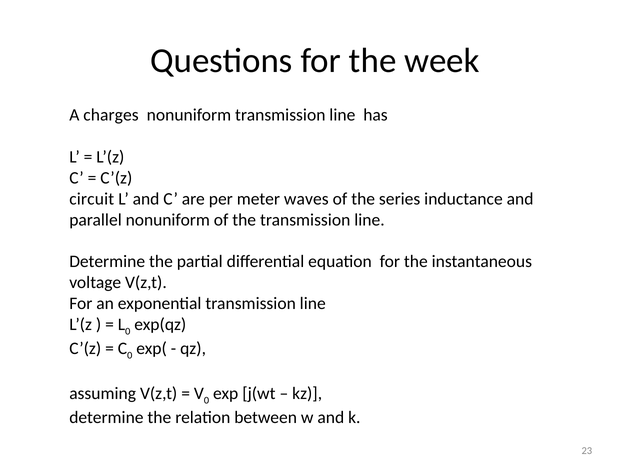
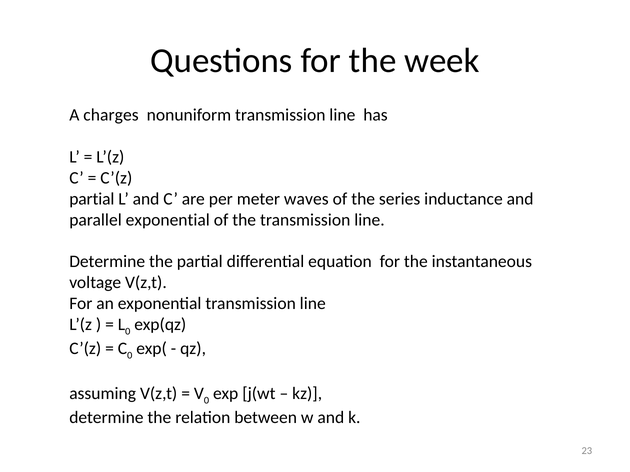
circuit at (92, 199): circuit -> partial
parallel nonuniform: nonuniform -> exponential
